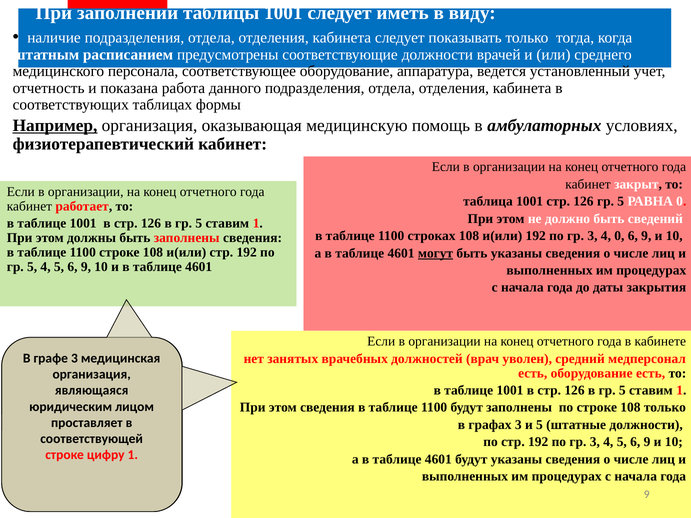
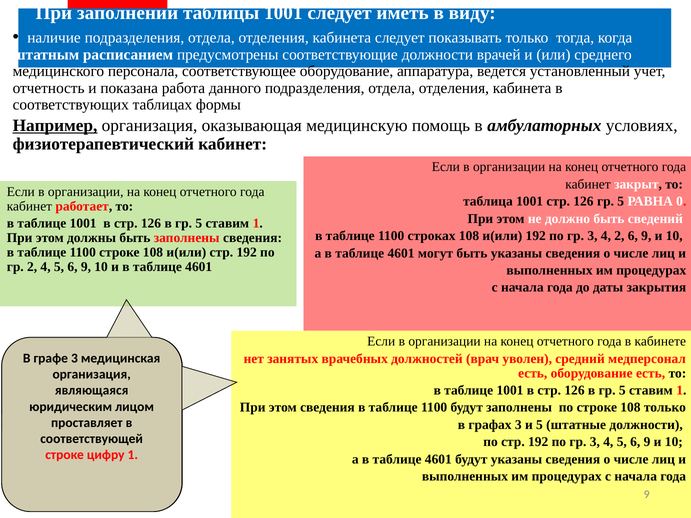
4 0: 0 -> 2
могут underline: present -> none
5 at (32, 267): 5 -> 2
